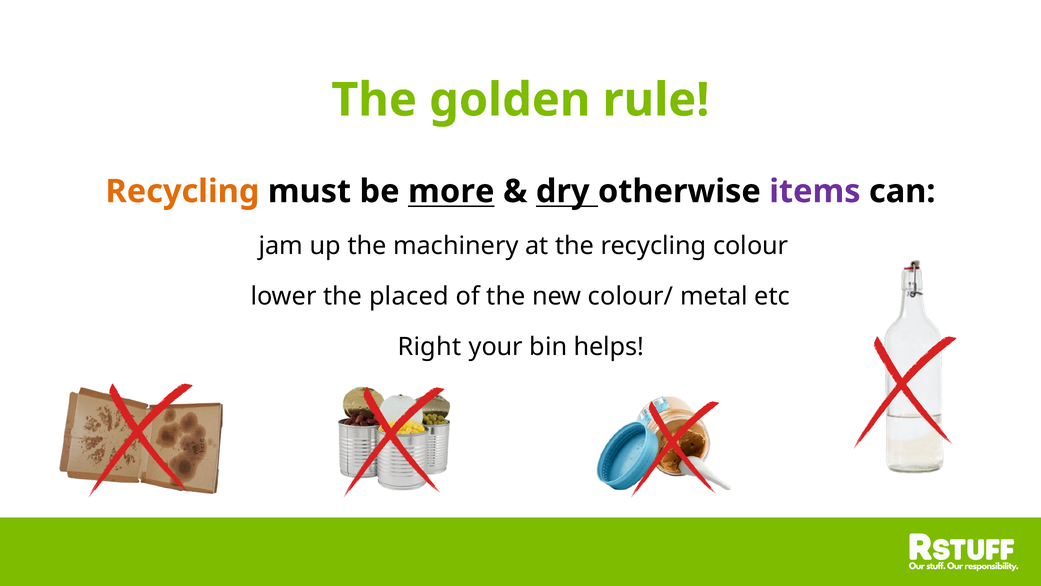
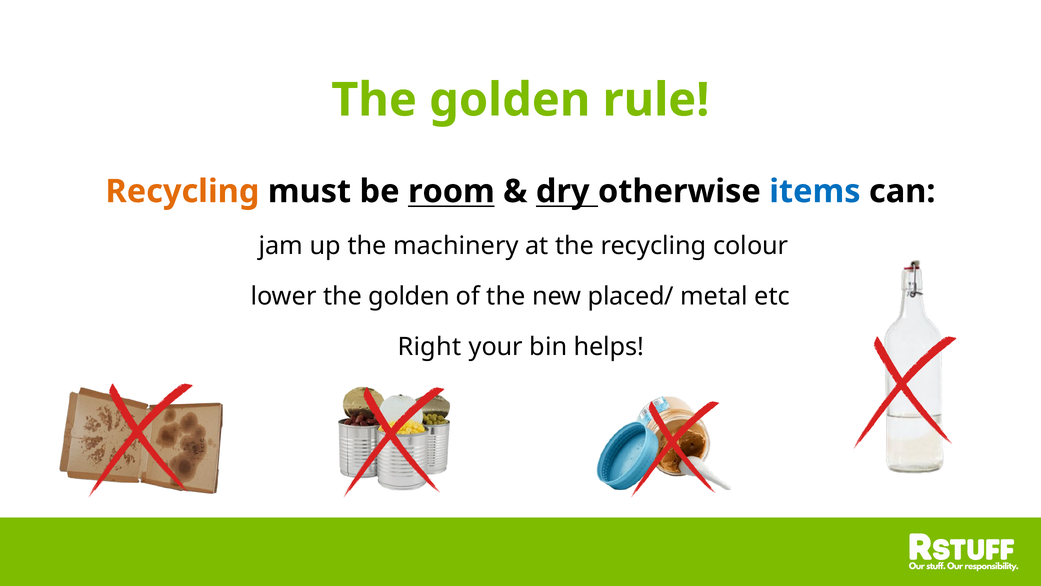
more: more -> room
items colour: purple -> blue
lower the placed: placed -> golden
colour/: colour/ -> placed/
